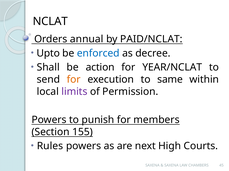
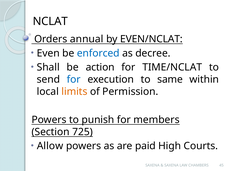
PAID/NCLAT: PAID/NCLAT -> EVEN/NCLAT
Upto: Upto -> Even
YEAR/NCLAT: YEAR/NCLAT -> TIME/NCLAT
for at (74, 80) colour: orange -> blue
limits colour: purple -> orange
155: 155 -> 725
Rules: Rules -> Allow
next: next -> paid
